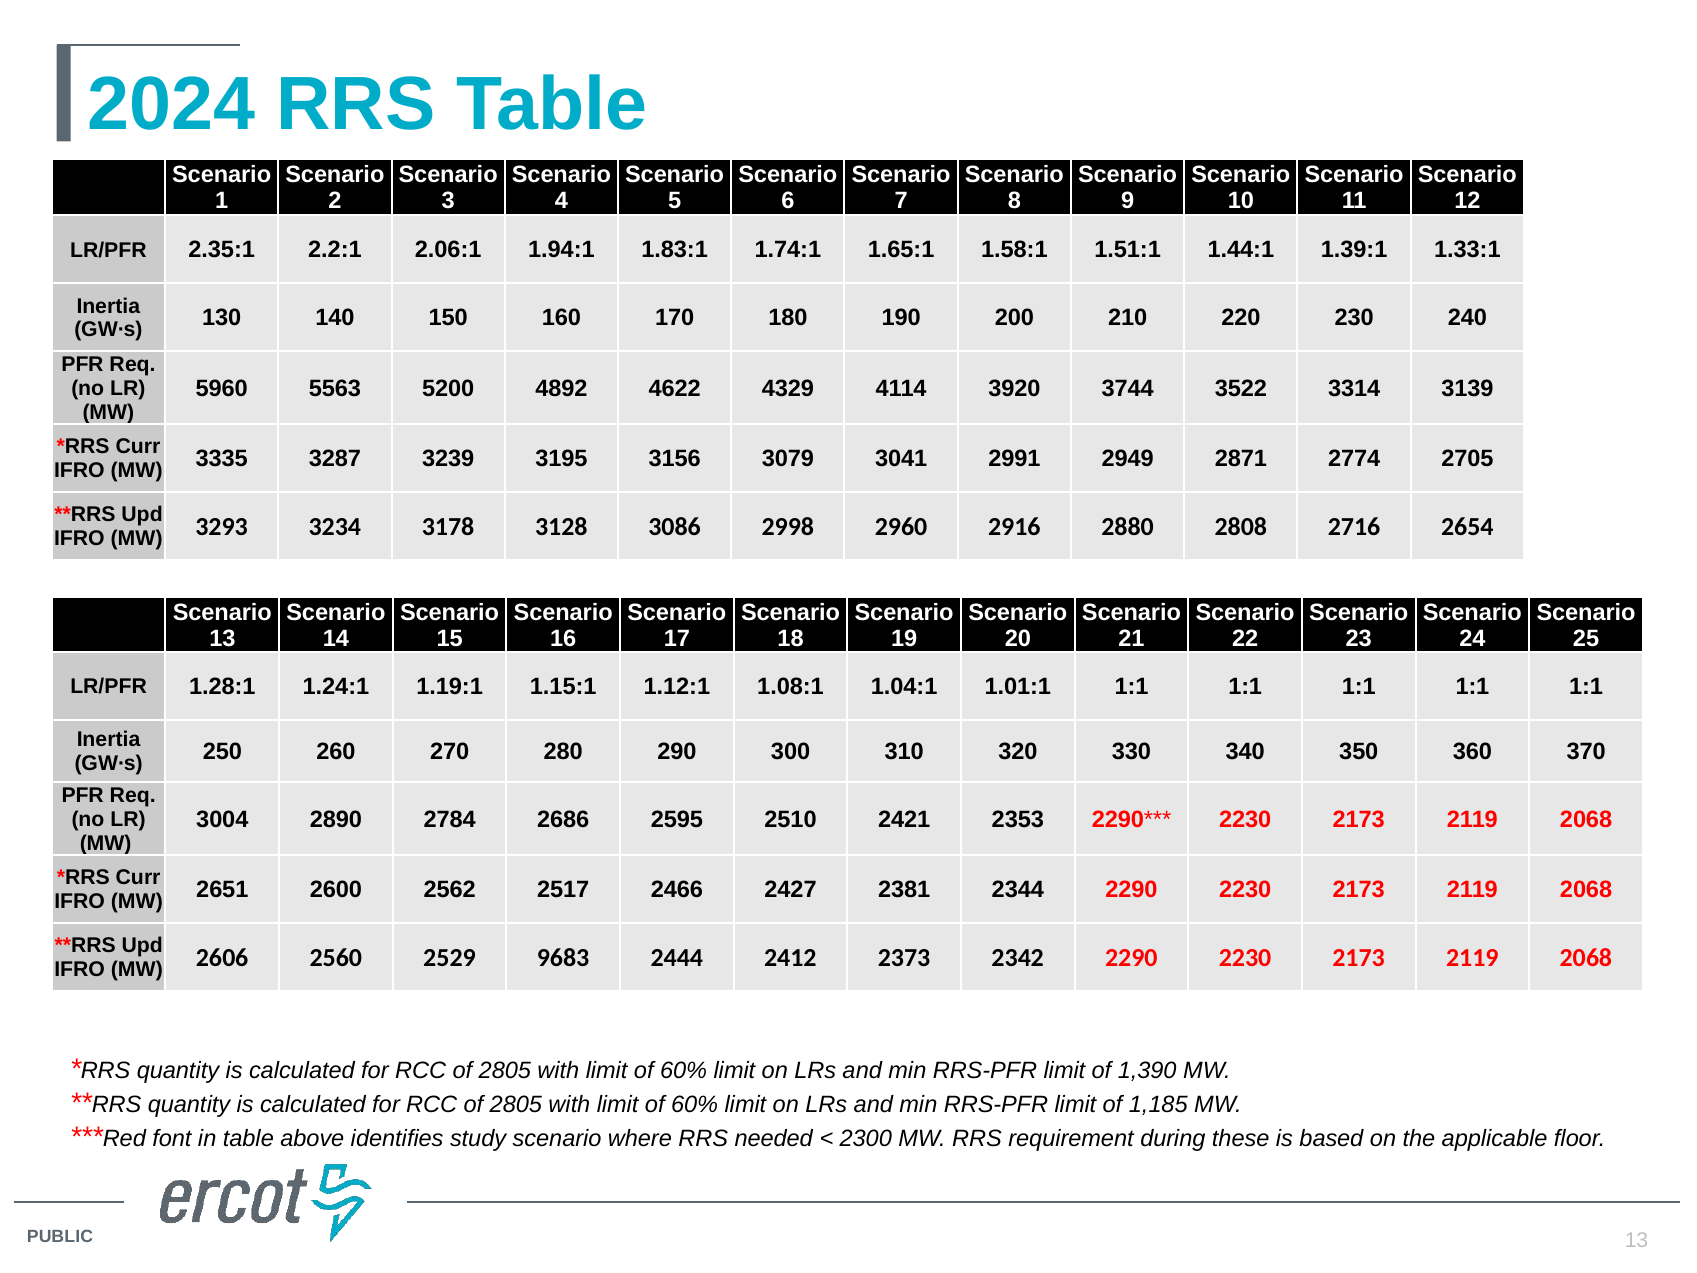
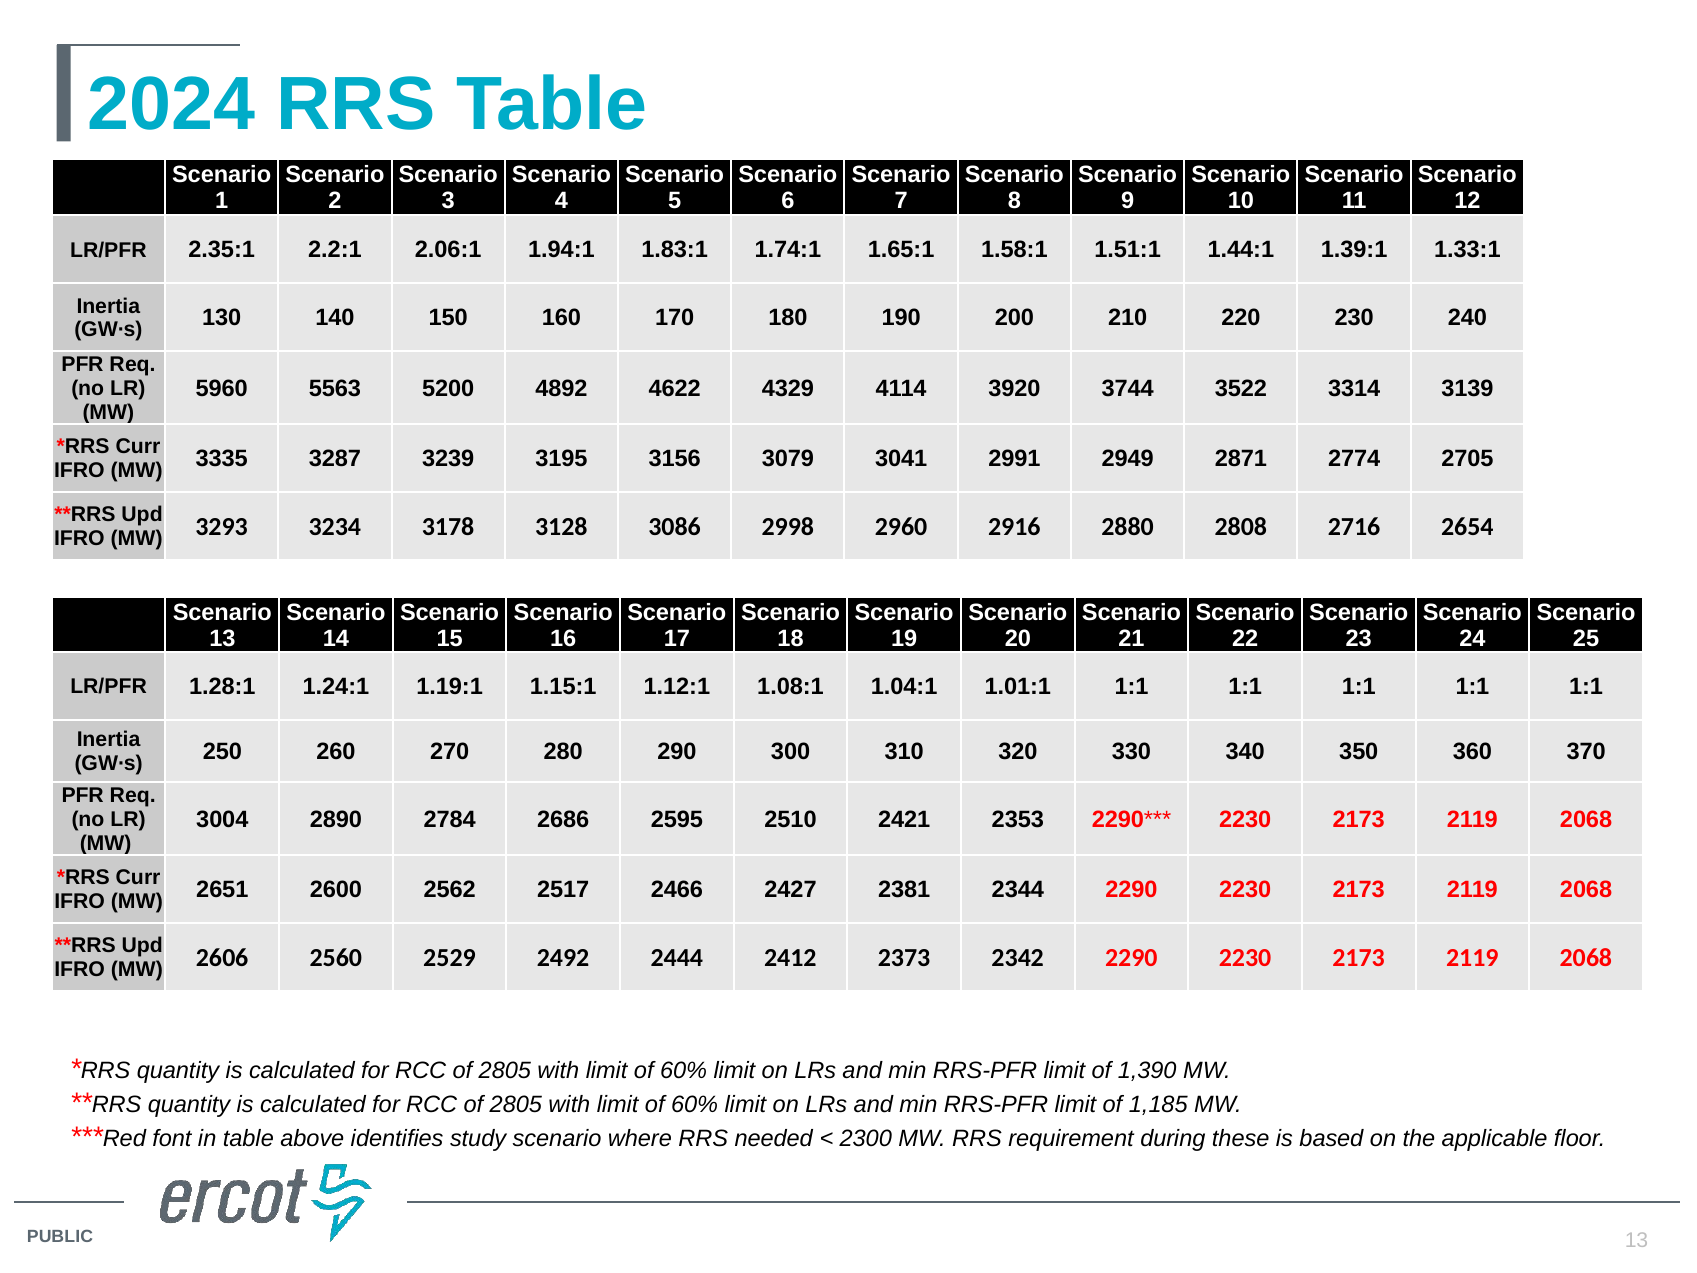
9683: 9683 -> 2492
